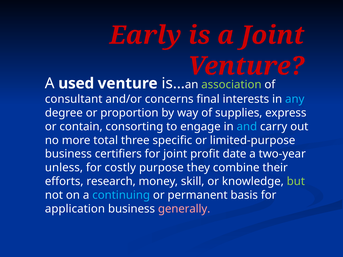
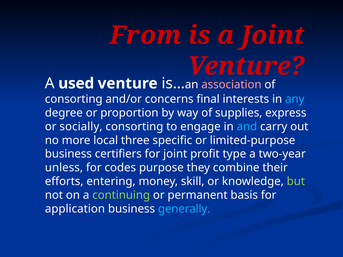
Early: Early -> From
association colour: light green -> pink
consultant at (74, 99): consultant -> consorting
contain: contain -> socially
total: total -> local
date: date -> type
costly: costly -> codes
research: research -> entering
continuing colour: light blue -> light green
generally colour: pink -> light blue
